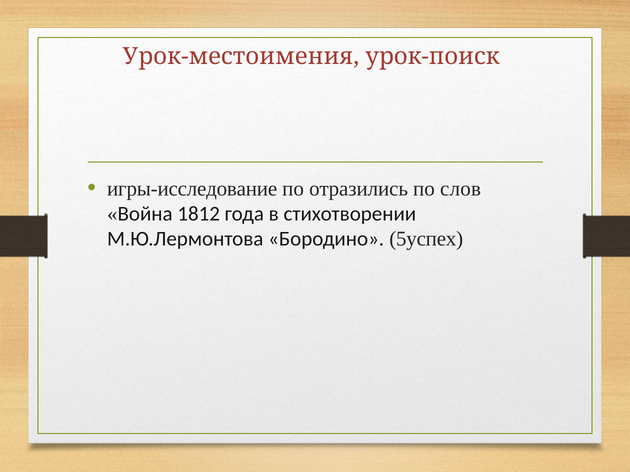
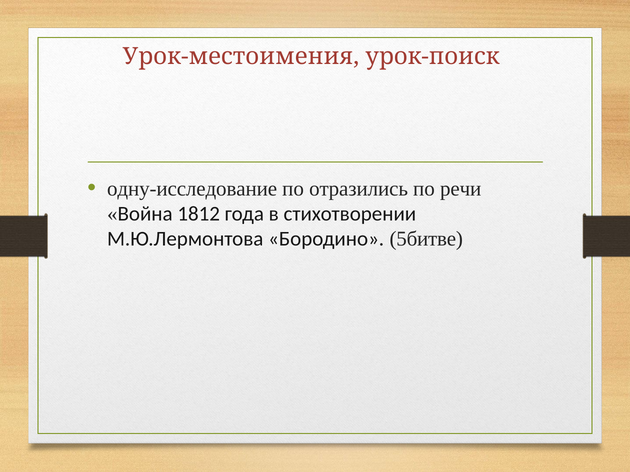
игры-исследование: игры-исследование -> одну-исследование
слов: слов -> речи
5успех: 5успех -> 5битве
